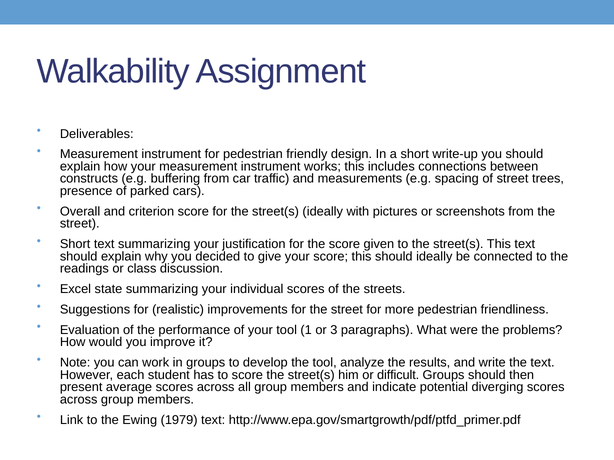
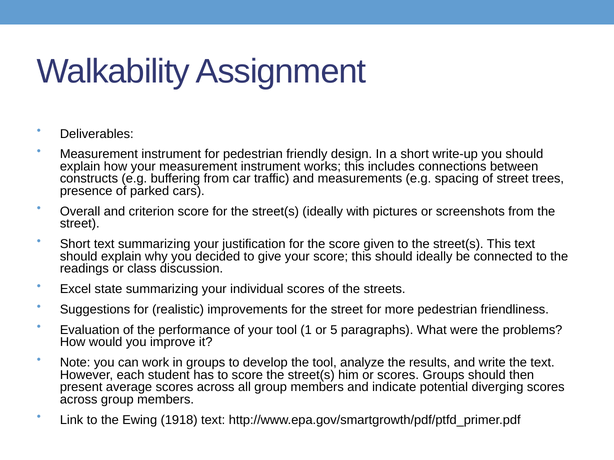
3: 3 -> 5
or difficult: difficult -> scores
1979: 1979 -> 1918
